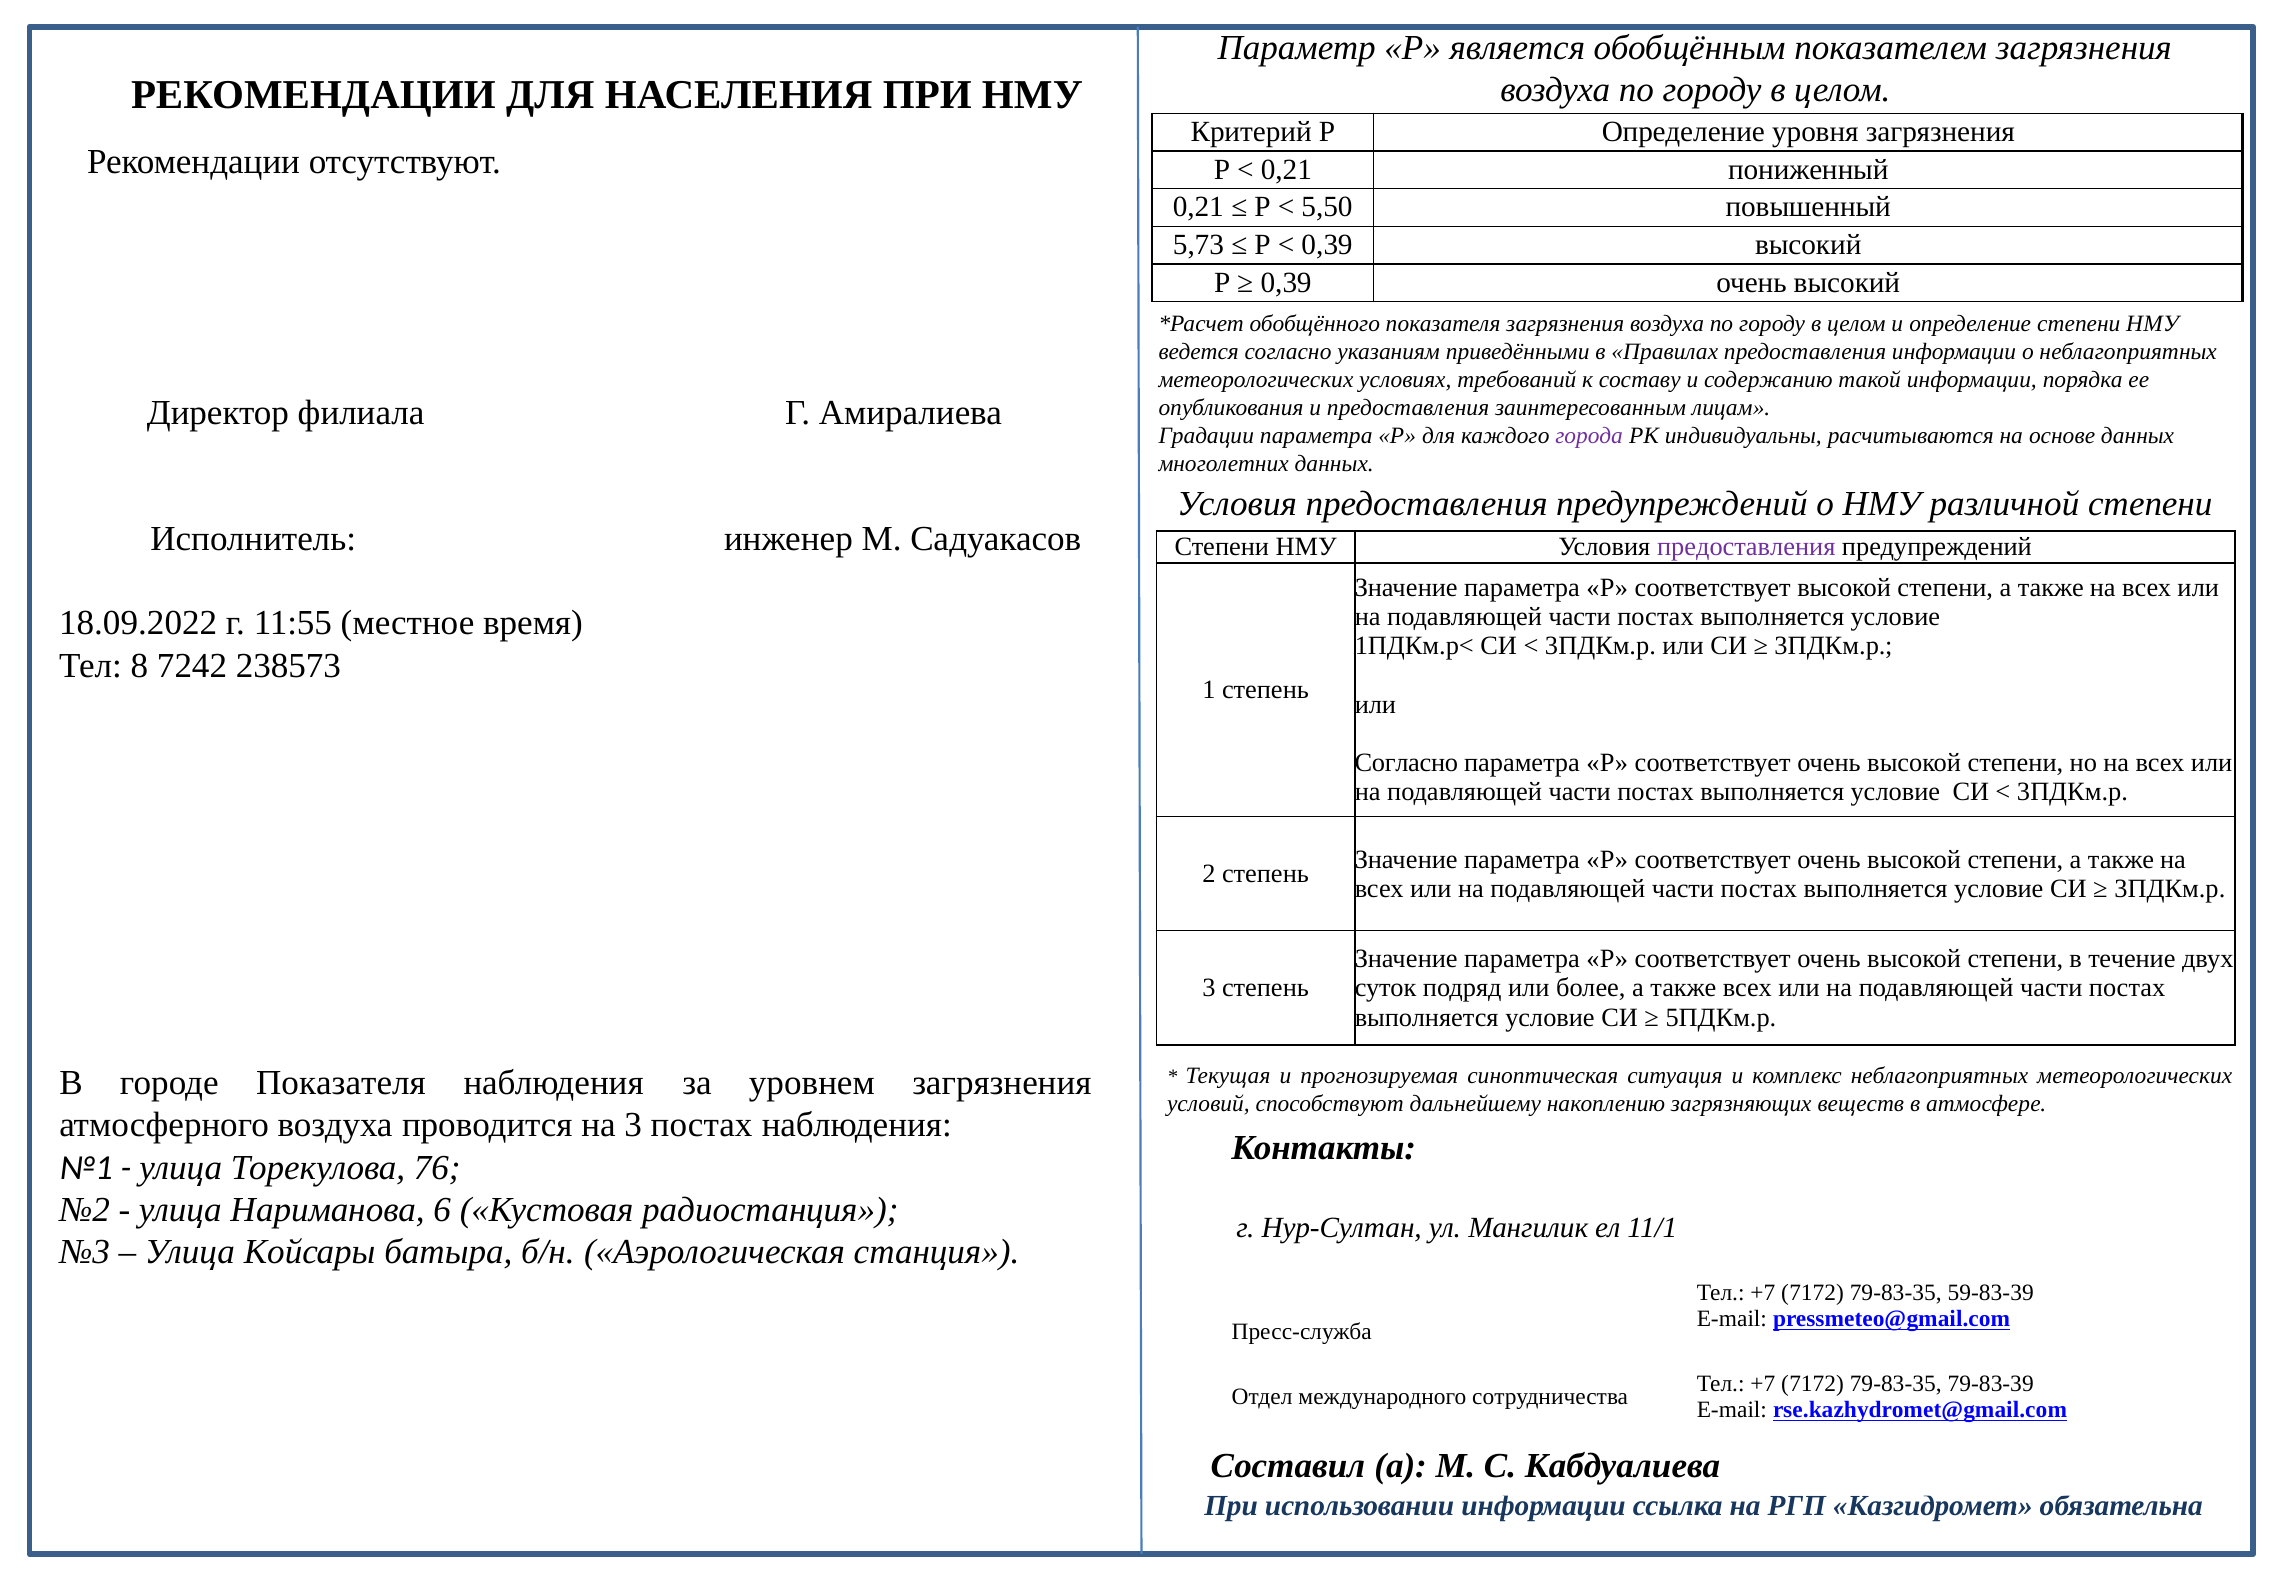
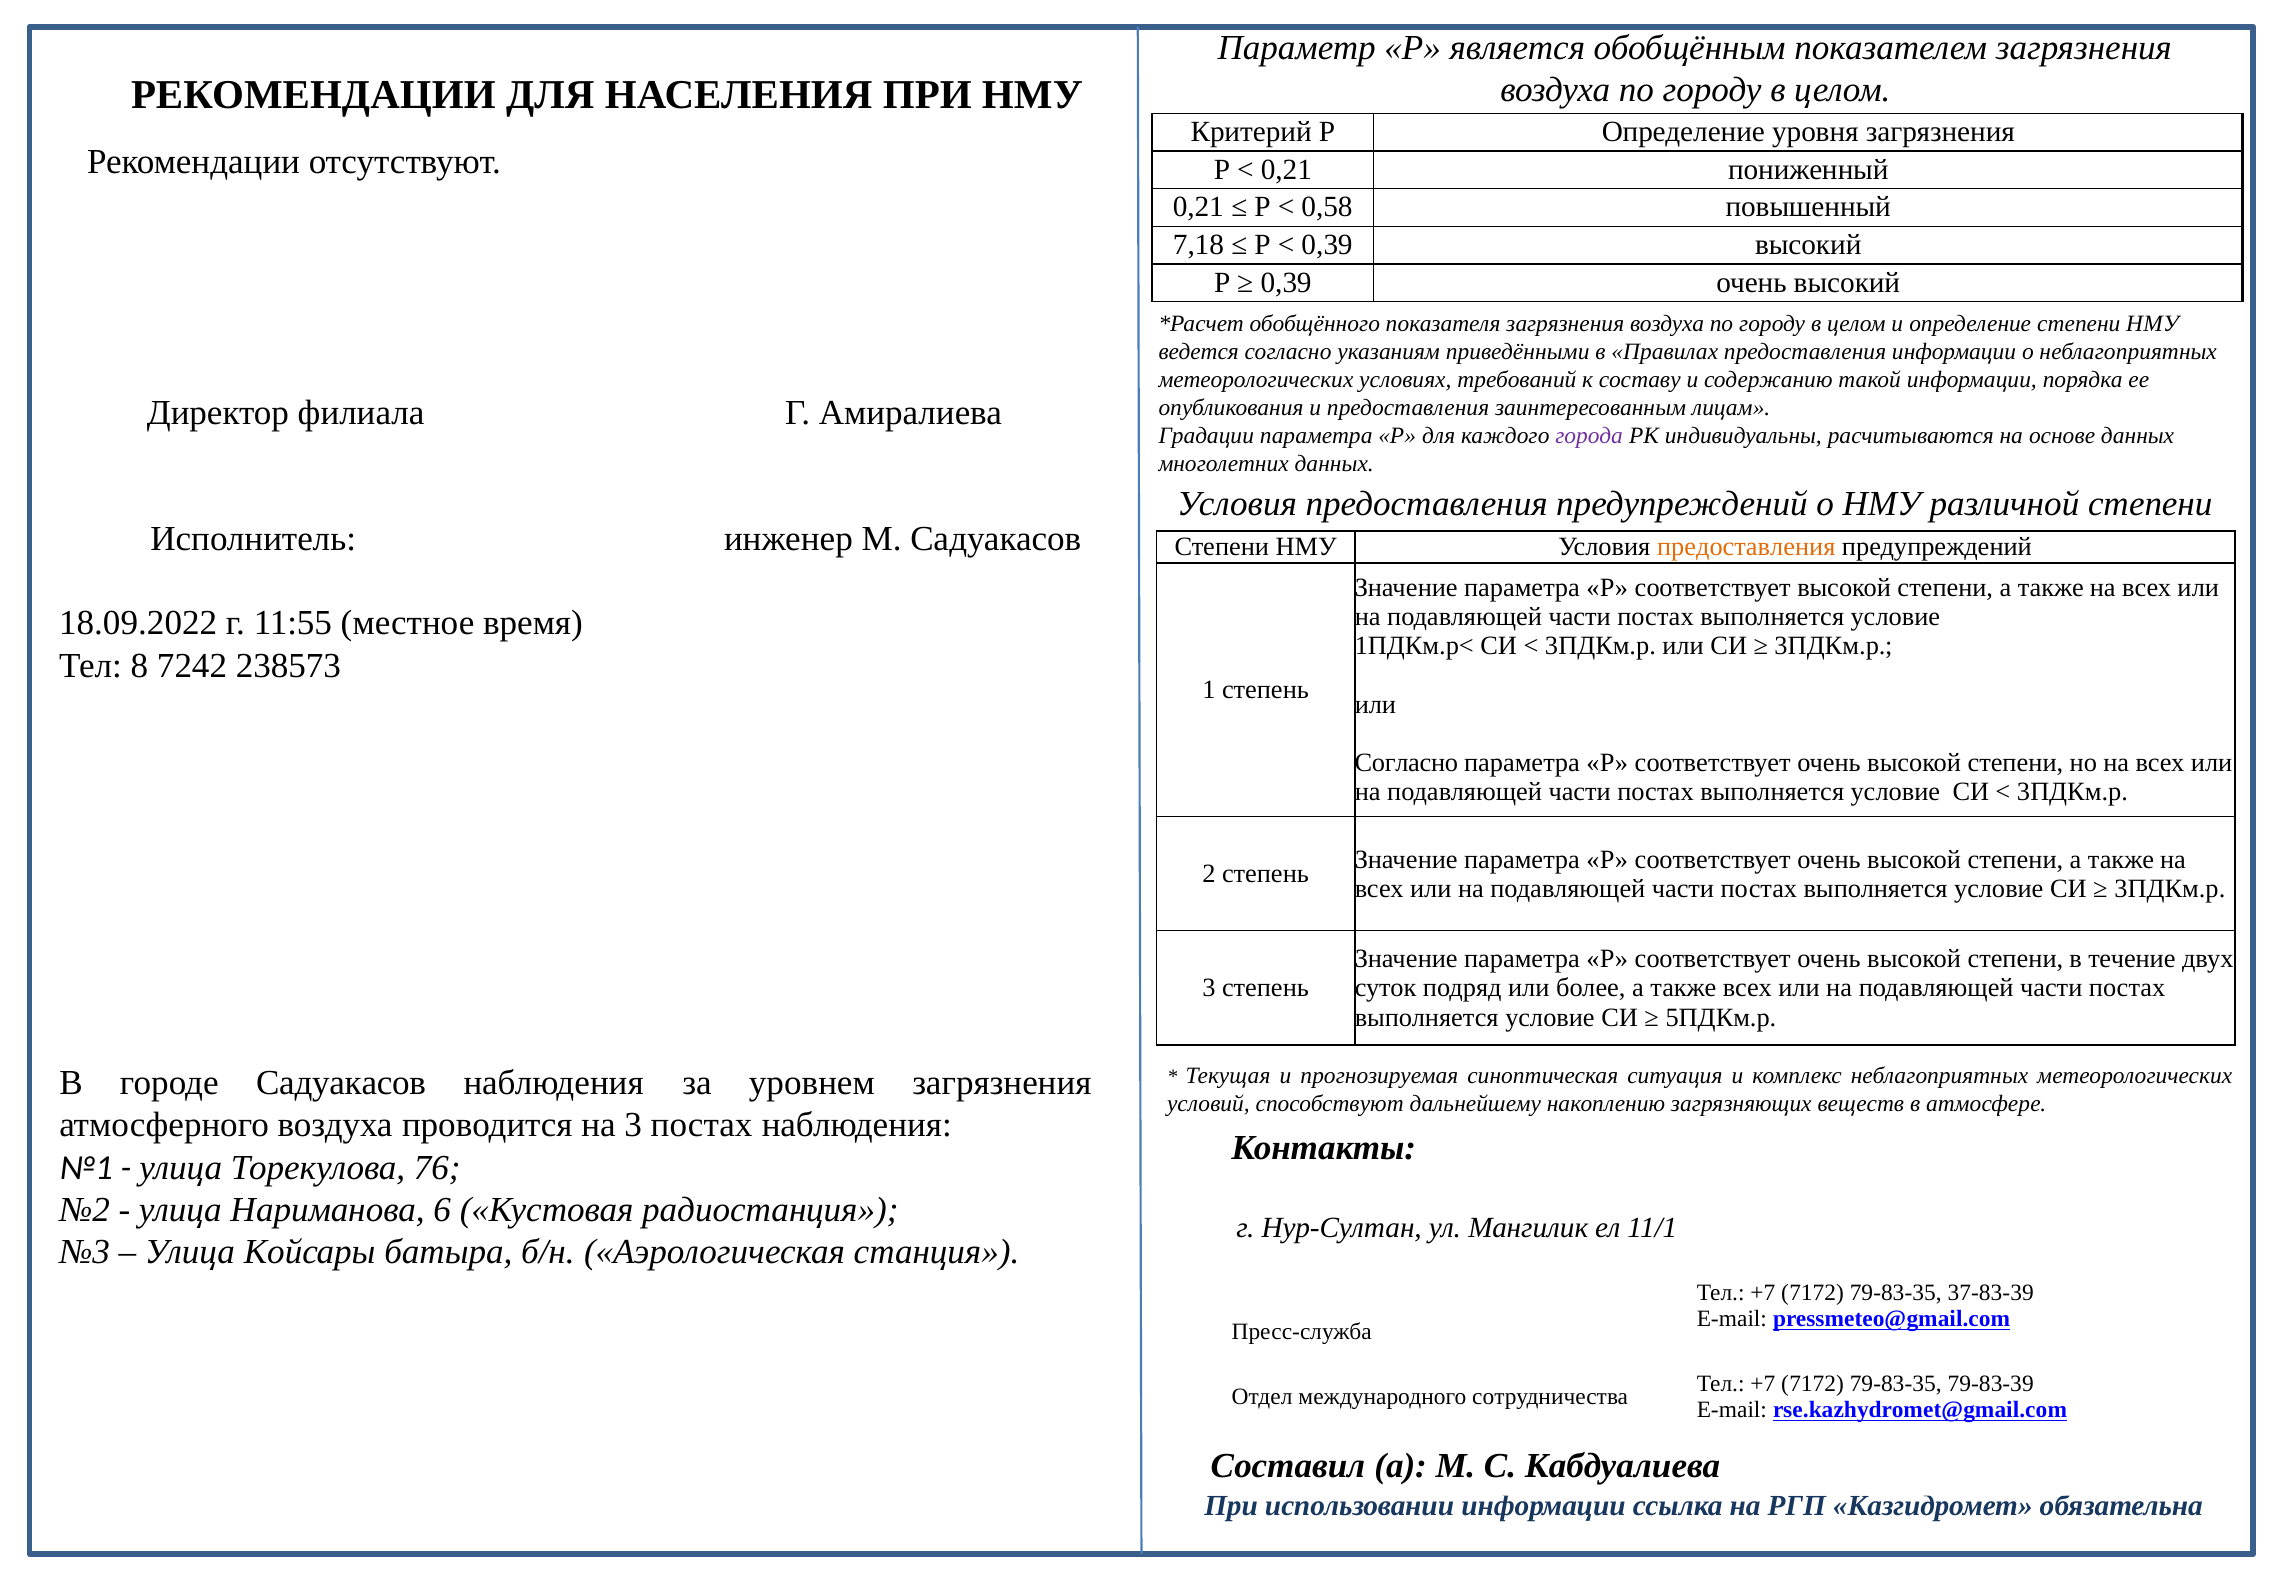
5,50: 5,50 -> 0,58
5,73: 5,73 -> 7,18
предоставления at (1746, 547) colour: purple -> orange
городе Показателя: Показателя -> Садуакасов
59-83-39: 59-83-39 -> 37-83-39
